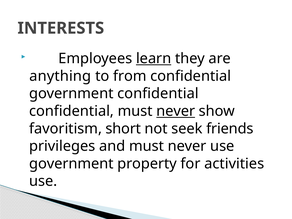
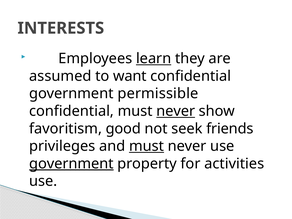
anything: anything -> assumed
from: from -> want
government confidential: confidential -> permissible
short: short -> good
must at (146, 146) underline: none -> present
government at (71, 164) underline: none -> present
